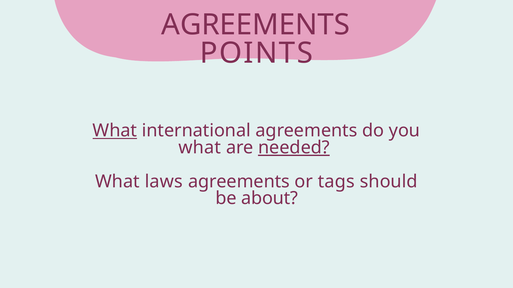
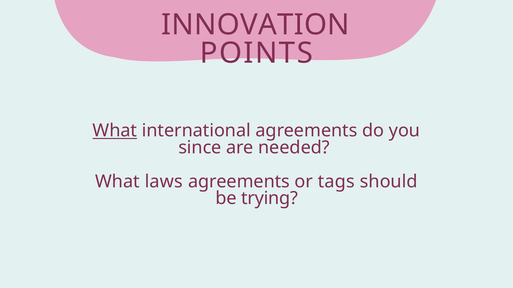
AGREEMENTS at (256, 25): AGREEMENTS -> INNOVATION
what at (200, 148): what -> since
needed underline: present -> none
about: about -> trying
